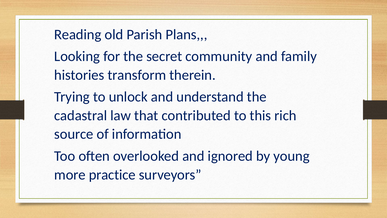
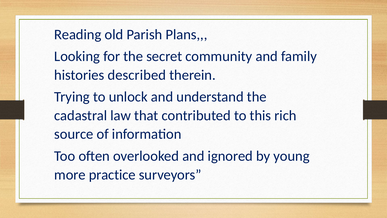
transform: transform -> described
